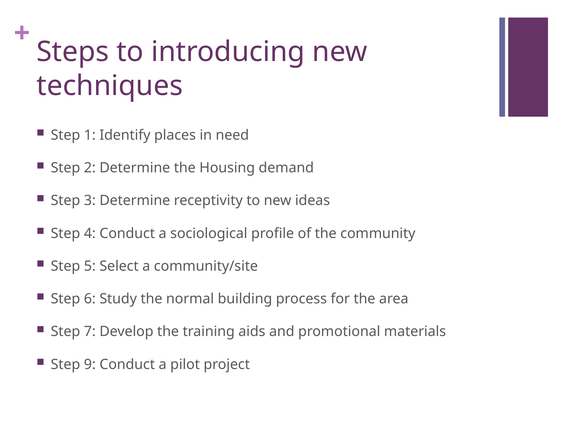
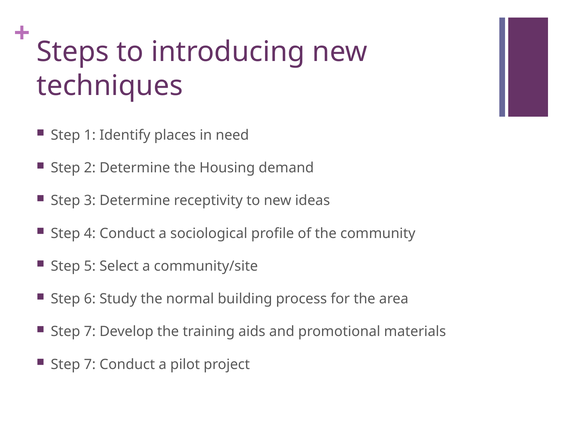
9 at (90, 364): 9 -> 7
